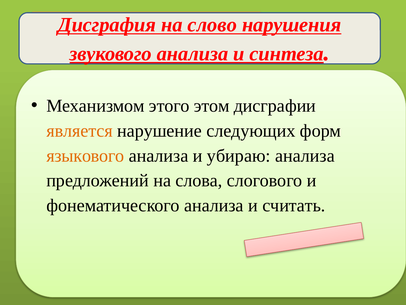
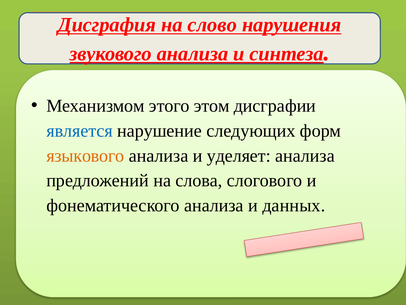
является colour: orange -> blue
убираю: убираю -> уделяет
считать: считать -> данных
